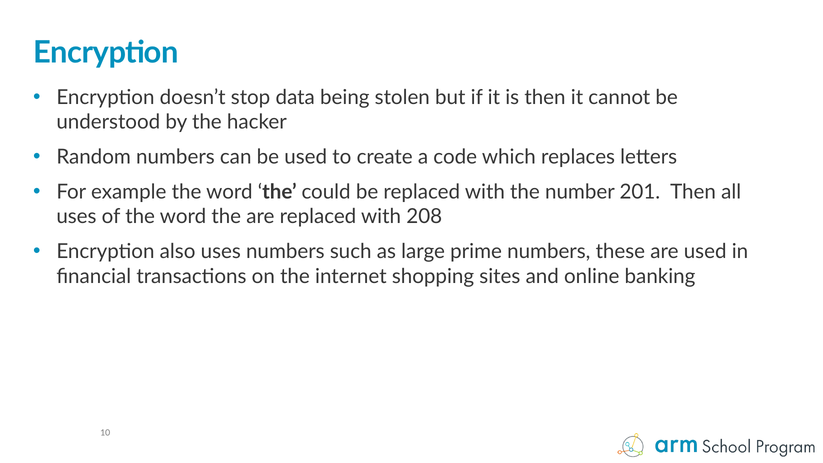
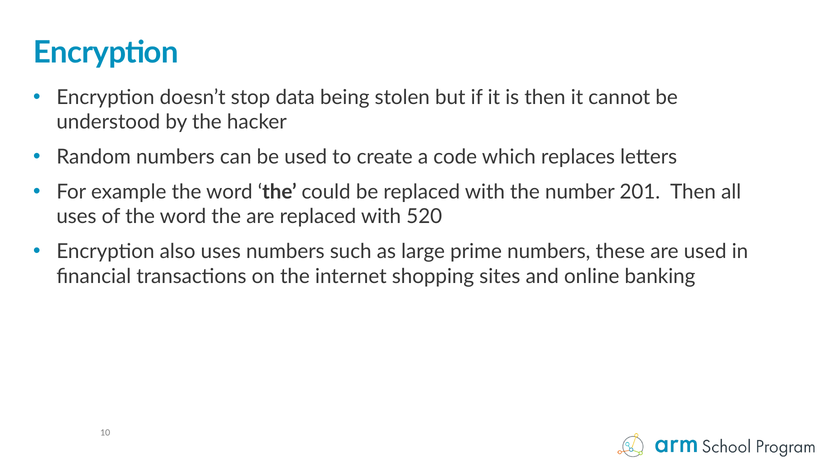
208: 208 -> 520
